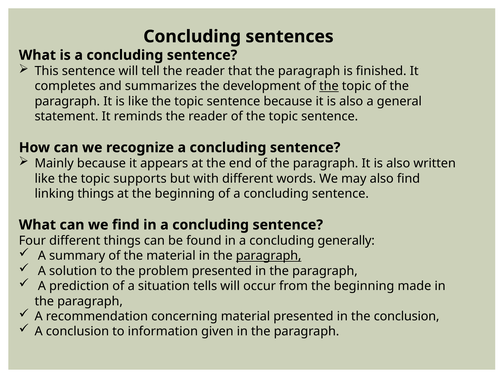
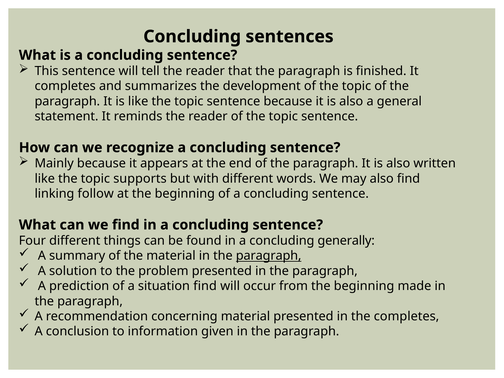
the at (329, 86) underline: present -> none
linking things: things -> follow
situation tells: tells -> find
the conclusion: conclusion -> completes
